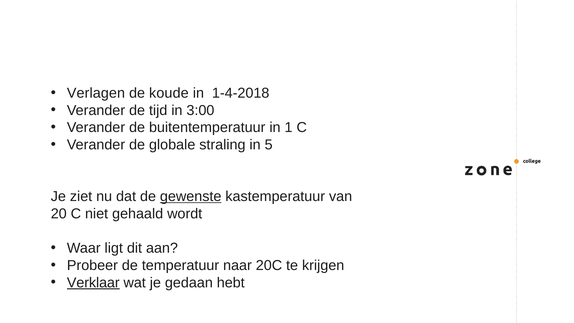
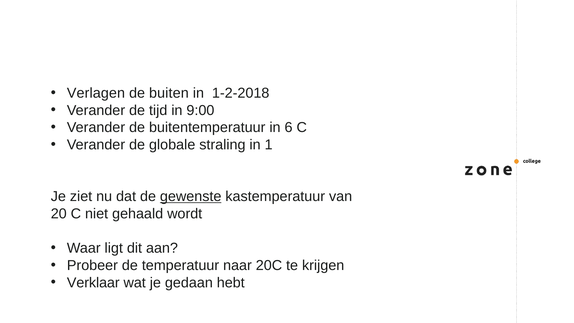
koude: koude -> buiten
1-4-2018: 1-4-2018 -> 1-2-2018
3:00: 3:00 -> 9:00
1: 1 -> 6
5: 5 -> 1
Verklaar underline: present -> none
